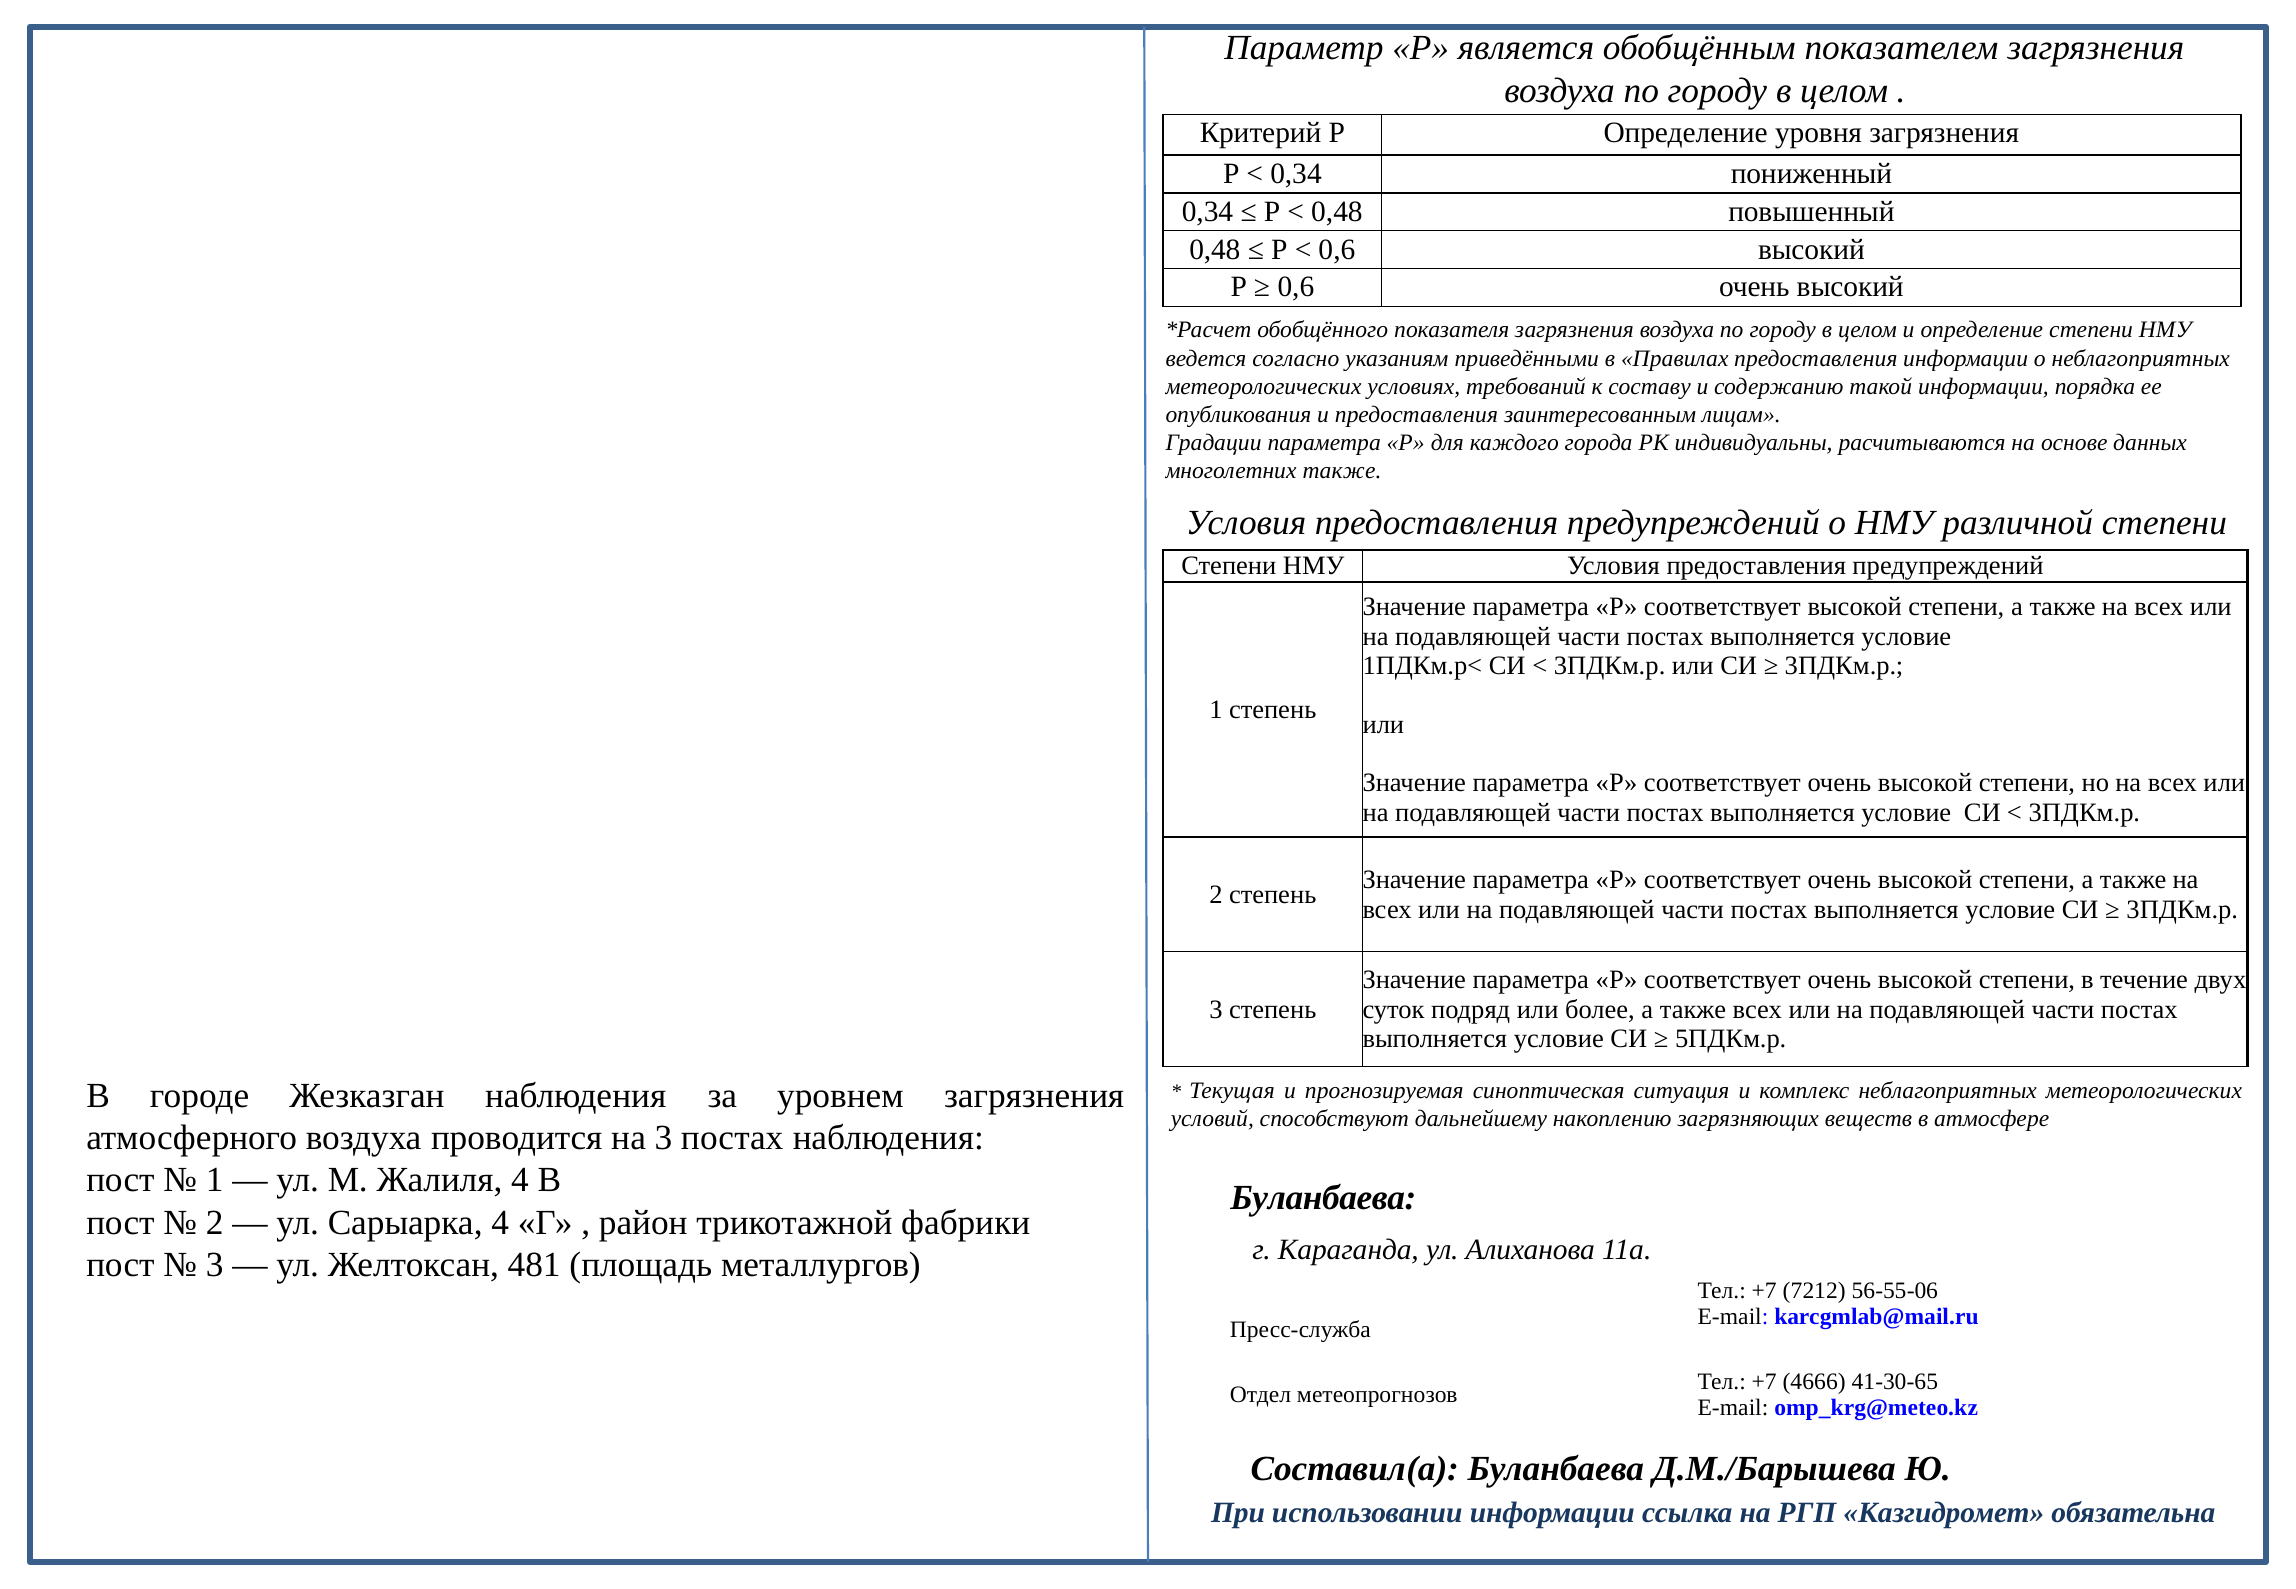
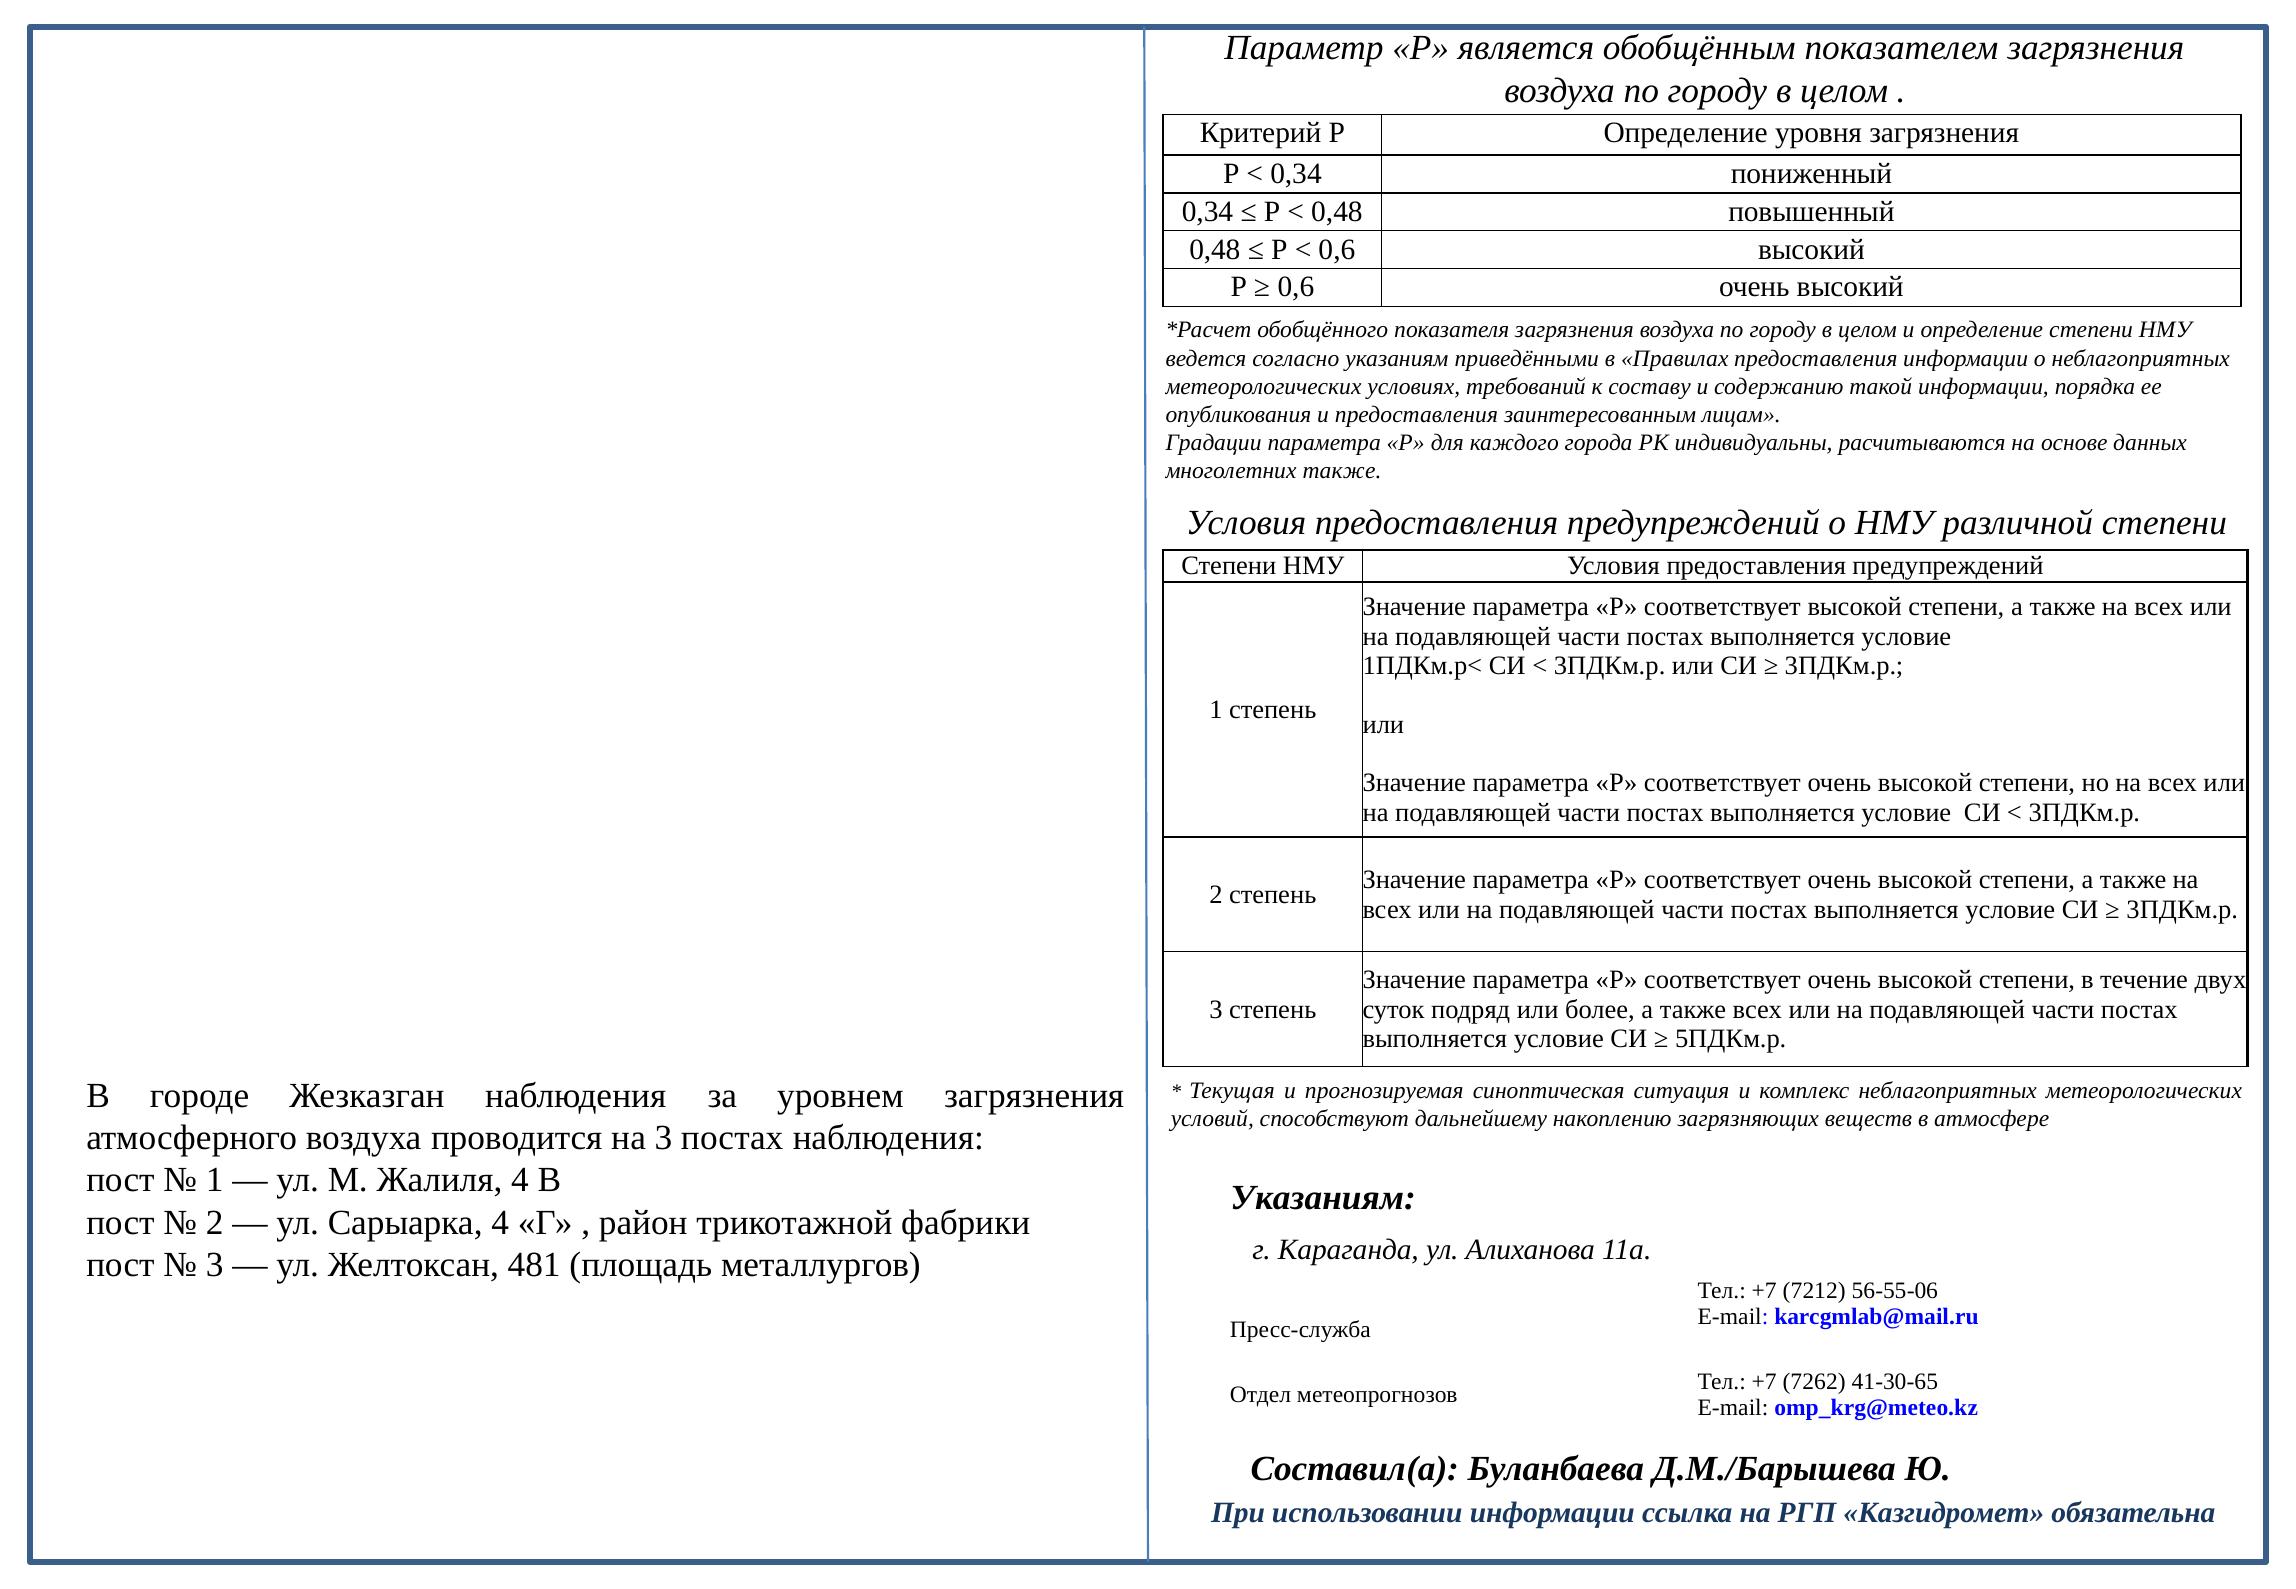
Буланбаева at (1323, 1199): Буланбаева -> Указаниям
4666: 4666 -> 7262
